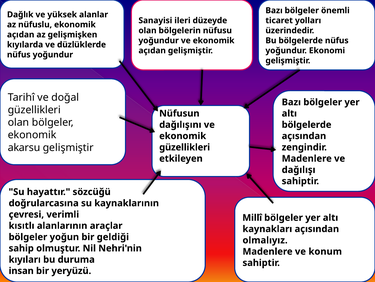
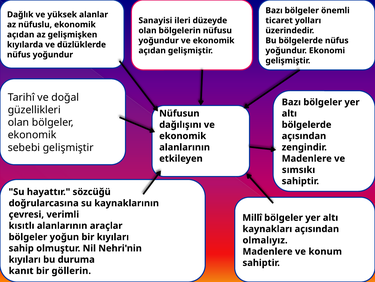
akarsu: akarsu -> sebebi
güzellikleri at (185, 147): güzellikleri -> alanlarının
dağılışı: dağılışı -> sımsıkı
bir geldiği: geldiği -> kıyıları
insan: insan -> kanıt
yeryüzü: yeryüzü -> göllerin
